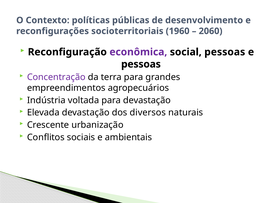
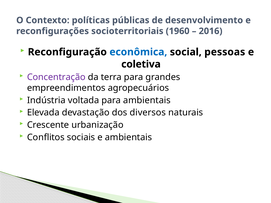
2060: 2060 -> 2016
econômica colour: purple -> blue
pessoas at (141, 64): pessoas -> coletiva
para devastação: devastação -> ambientais
